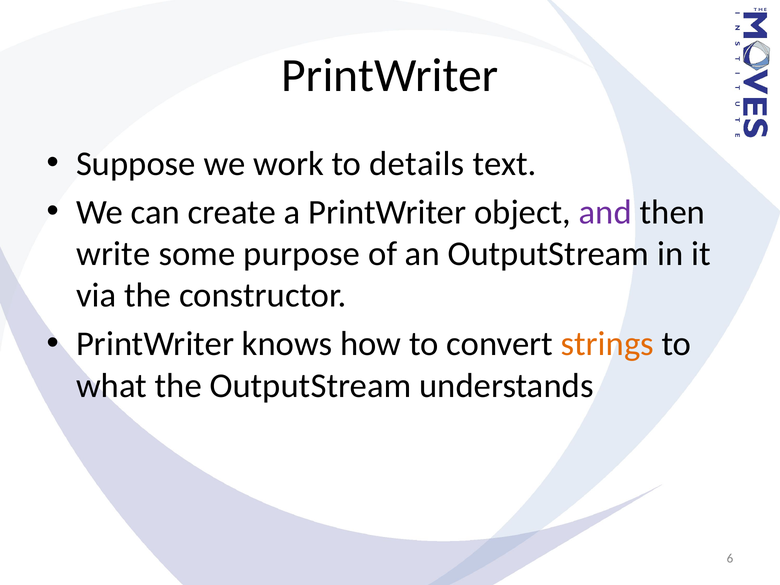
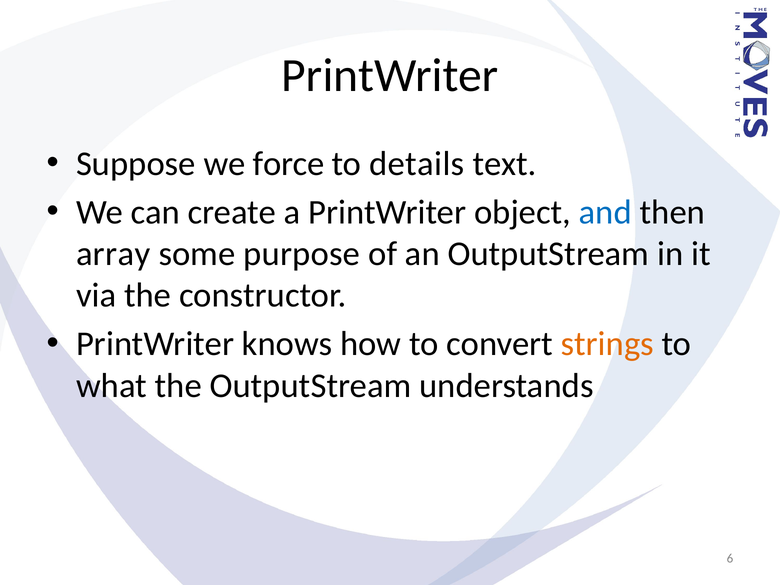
work: work -> force
and colour: purple -> blue
write: write -> array
